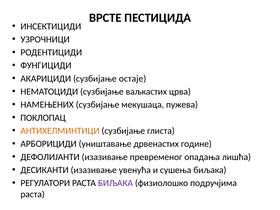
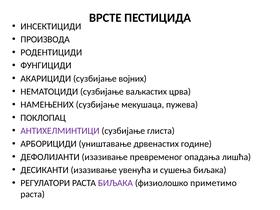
УЗРОЧНИЦИ: УЗРОЧНИЦИ -> ПРОИЗВОДА
остаје: остаје -> војних
АНТИХЕЛМИНТИЦИ colour: orange -> purple
подручјима: подручјима -> приметимо
